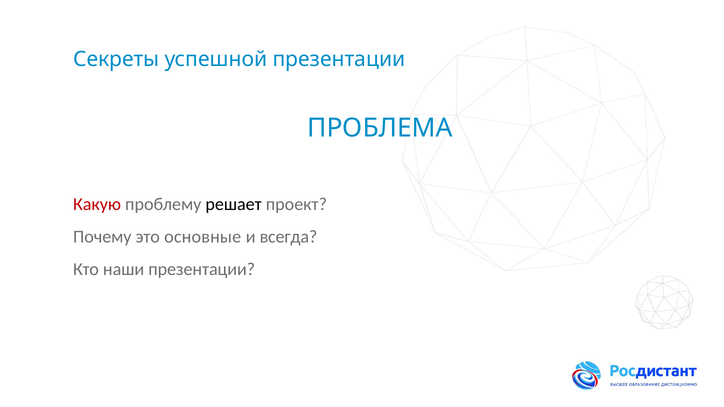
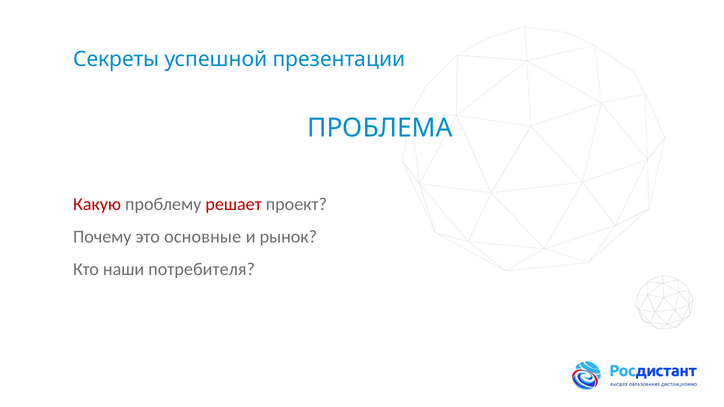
решает colour: black -> red
всегда: всегда -> рынок
наши презентации: презентации -> потребителя
